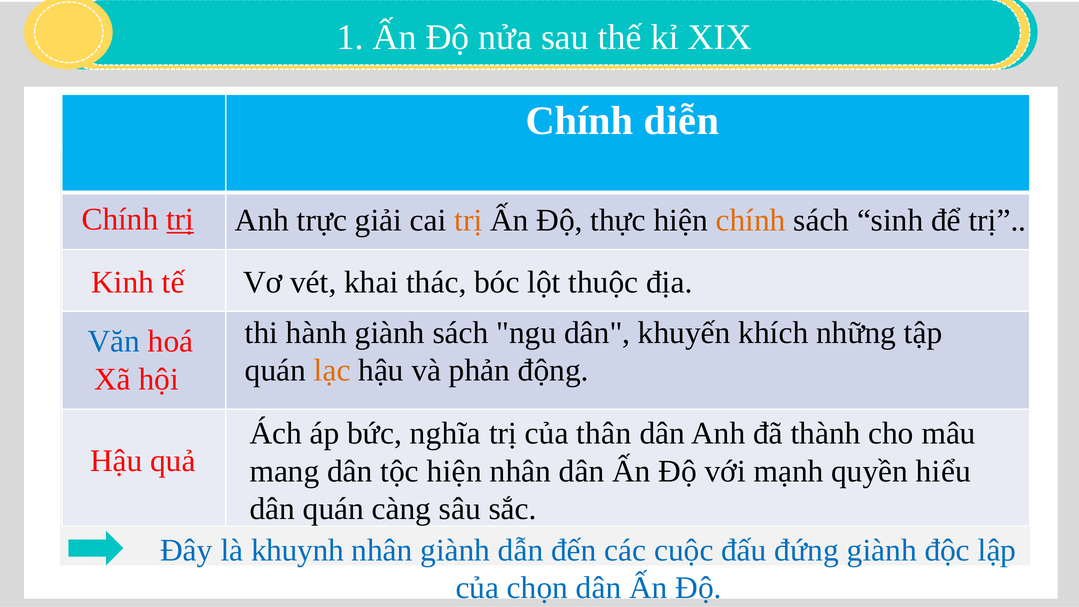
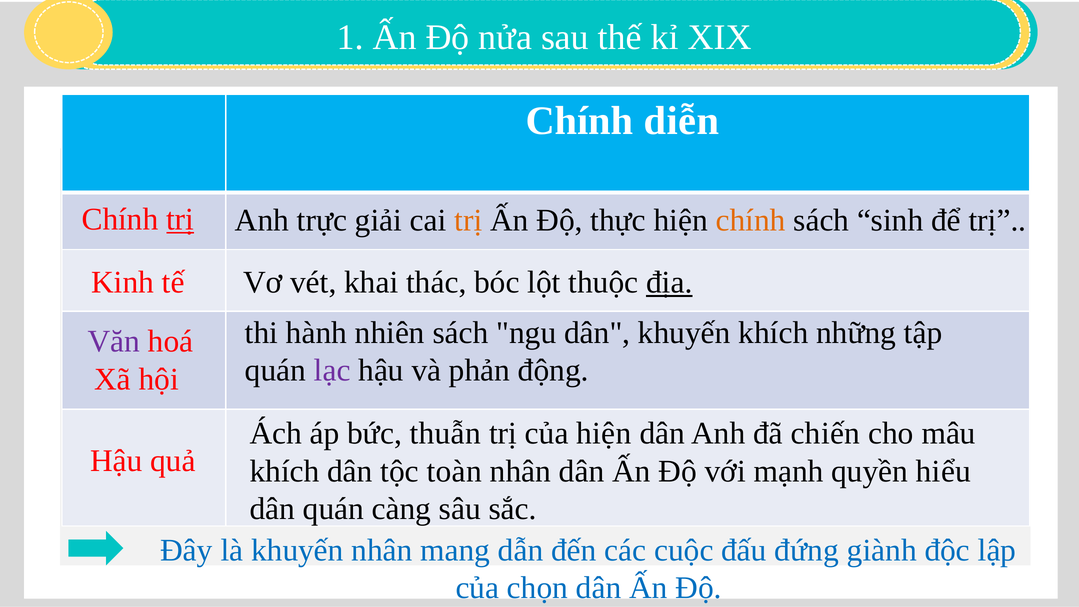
địa underline: none -> present
hành giành: giành -> nhiên
Văn colour: blue -> purple
lạc colour: orange -> purple
nghĩa: nghĩa -> thuẫn
của thân: thân -> hiện
thành: thành -> chiến
mang at (285, 471): mang -> khích
tộc hiện: hiện -> toàn
là khuynh: khuynh -> khuyến
nhân giành: giành -> mang
